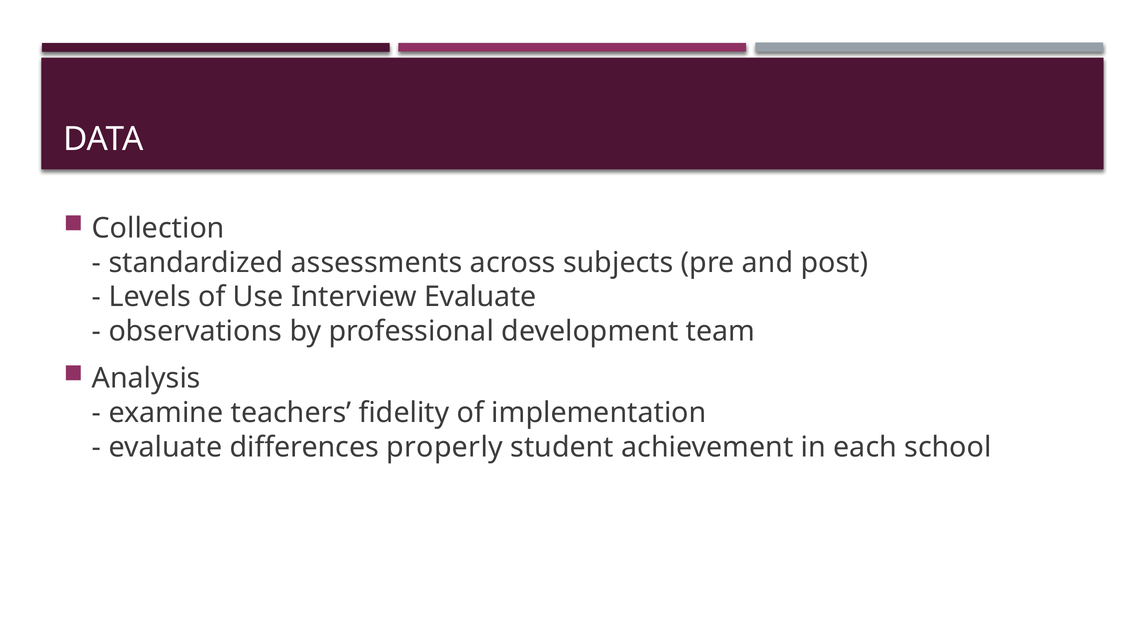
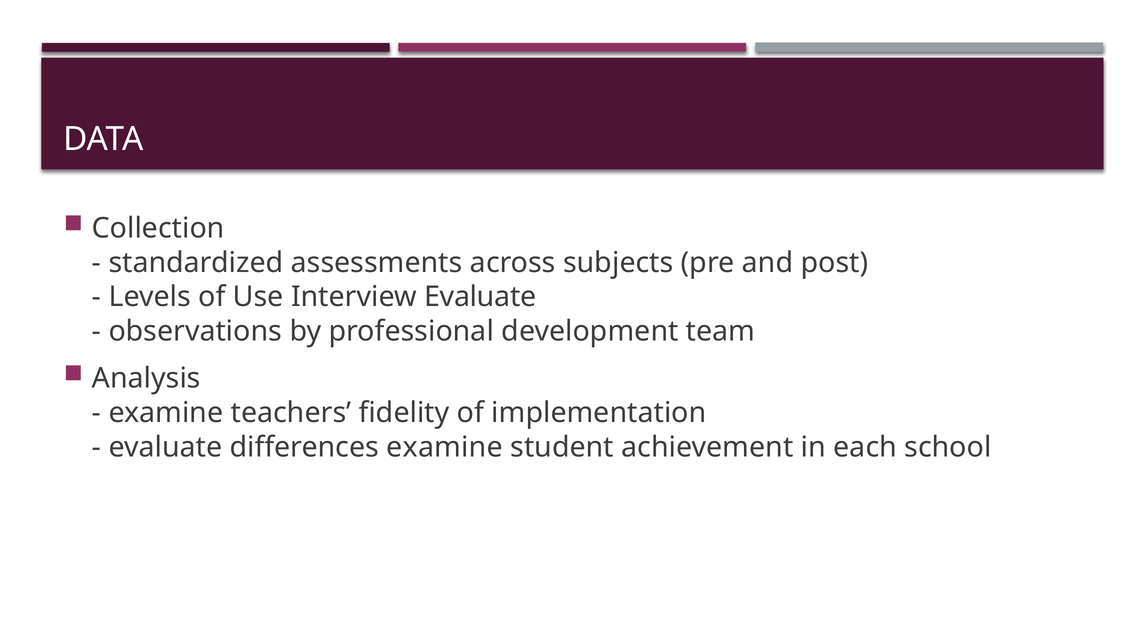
differences properly: properly -> examine
